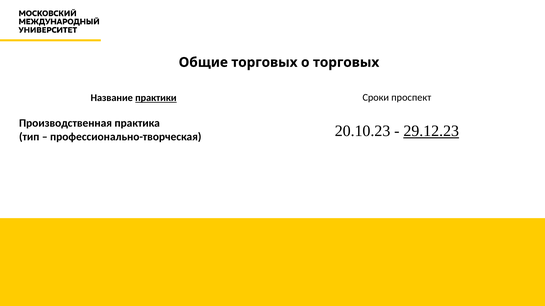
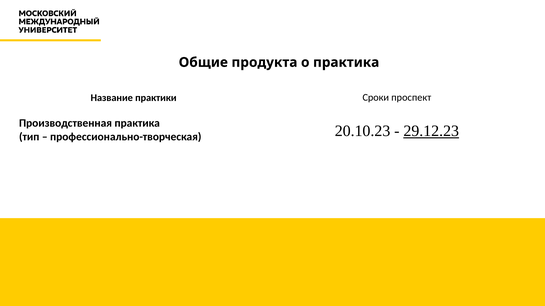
Общие торговых: торговых -> продукта
о торговых: торговых -> практика
практики underline: present -> none
